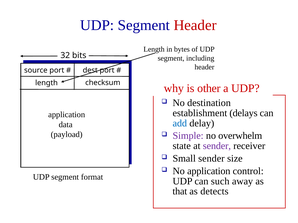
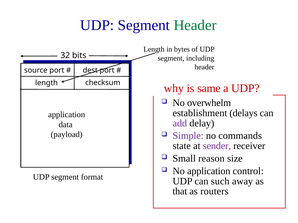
Header at (195, 25) colour: red -> green
other: other -> same
destination: destination -> overwhelm
add colour: blue -> purple
overwhelm: overwhelm -> commands
Small sender: sender -> reason
detects: detects -> routers
